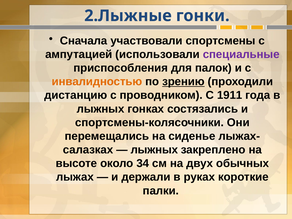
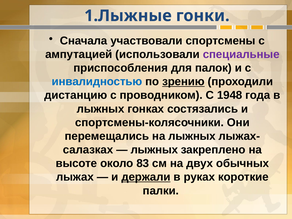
2.Лыжные: 2.Лыжные -> 1.Лыжные
инвалидностью colour: orange -> blue
1911: 1911 -> 1948
на сиденье: сиденье -> лыжных
34: 34 -> 83
держали underline: none -> present
